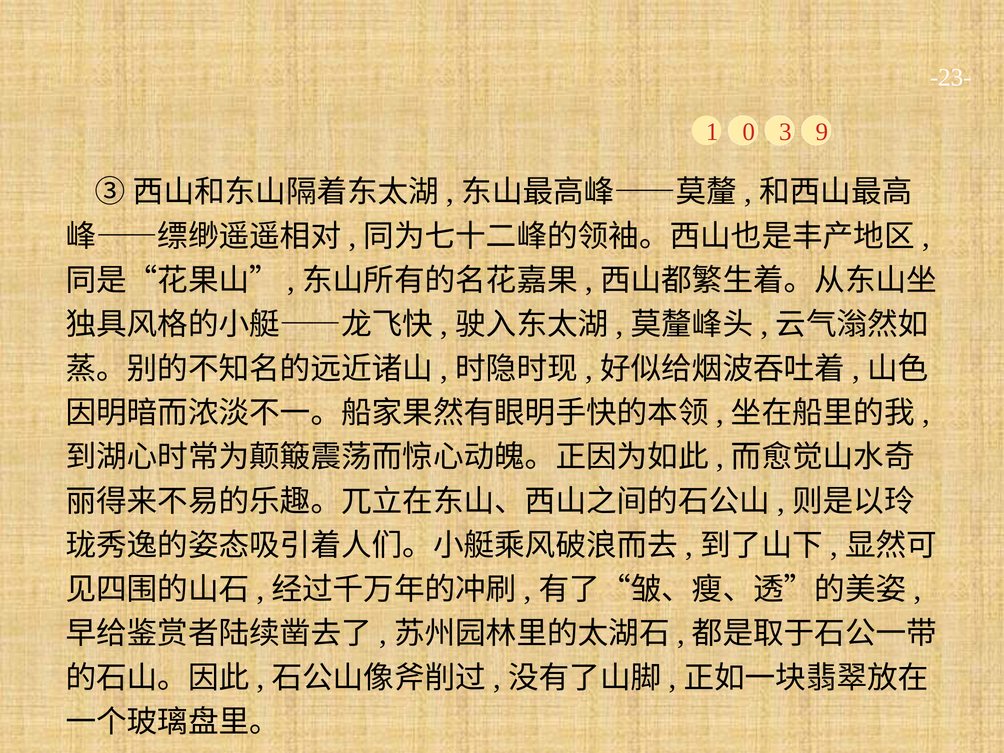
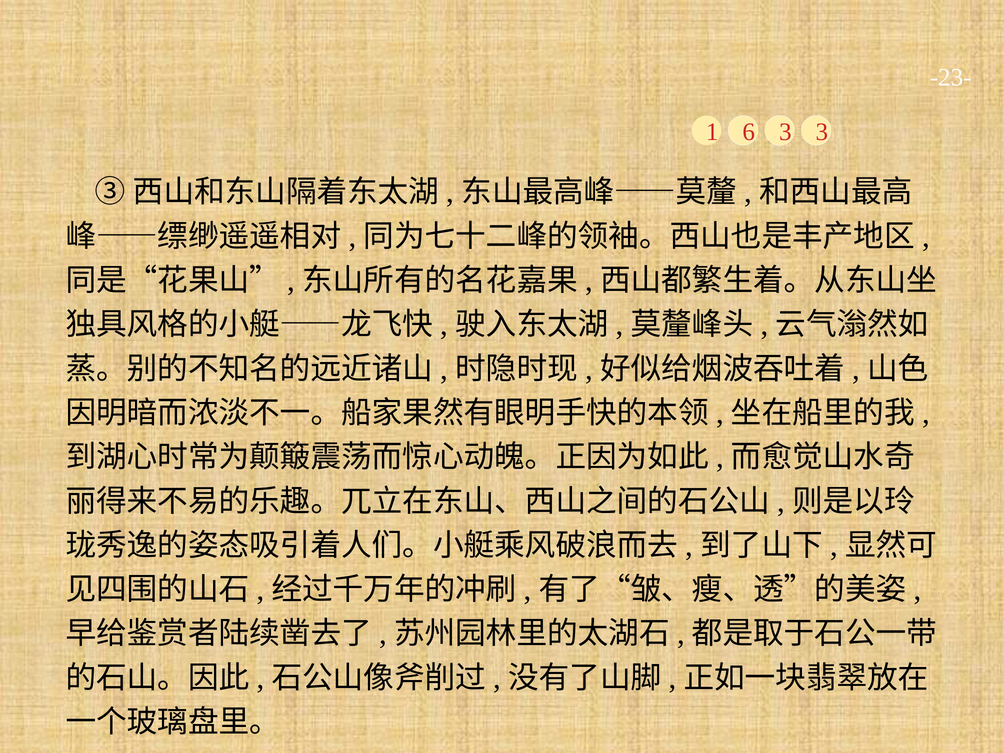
0: 0 -> 6
3 9: 9 -> 3
